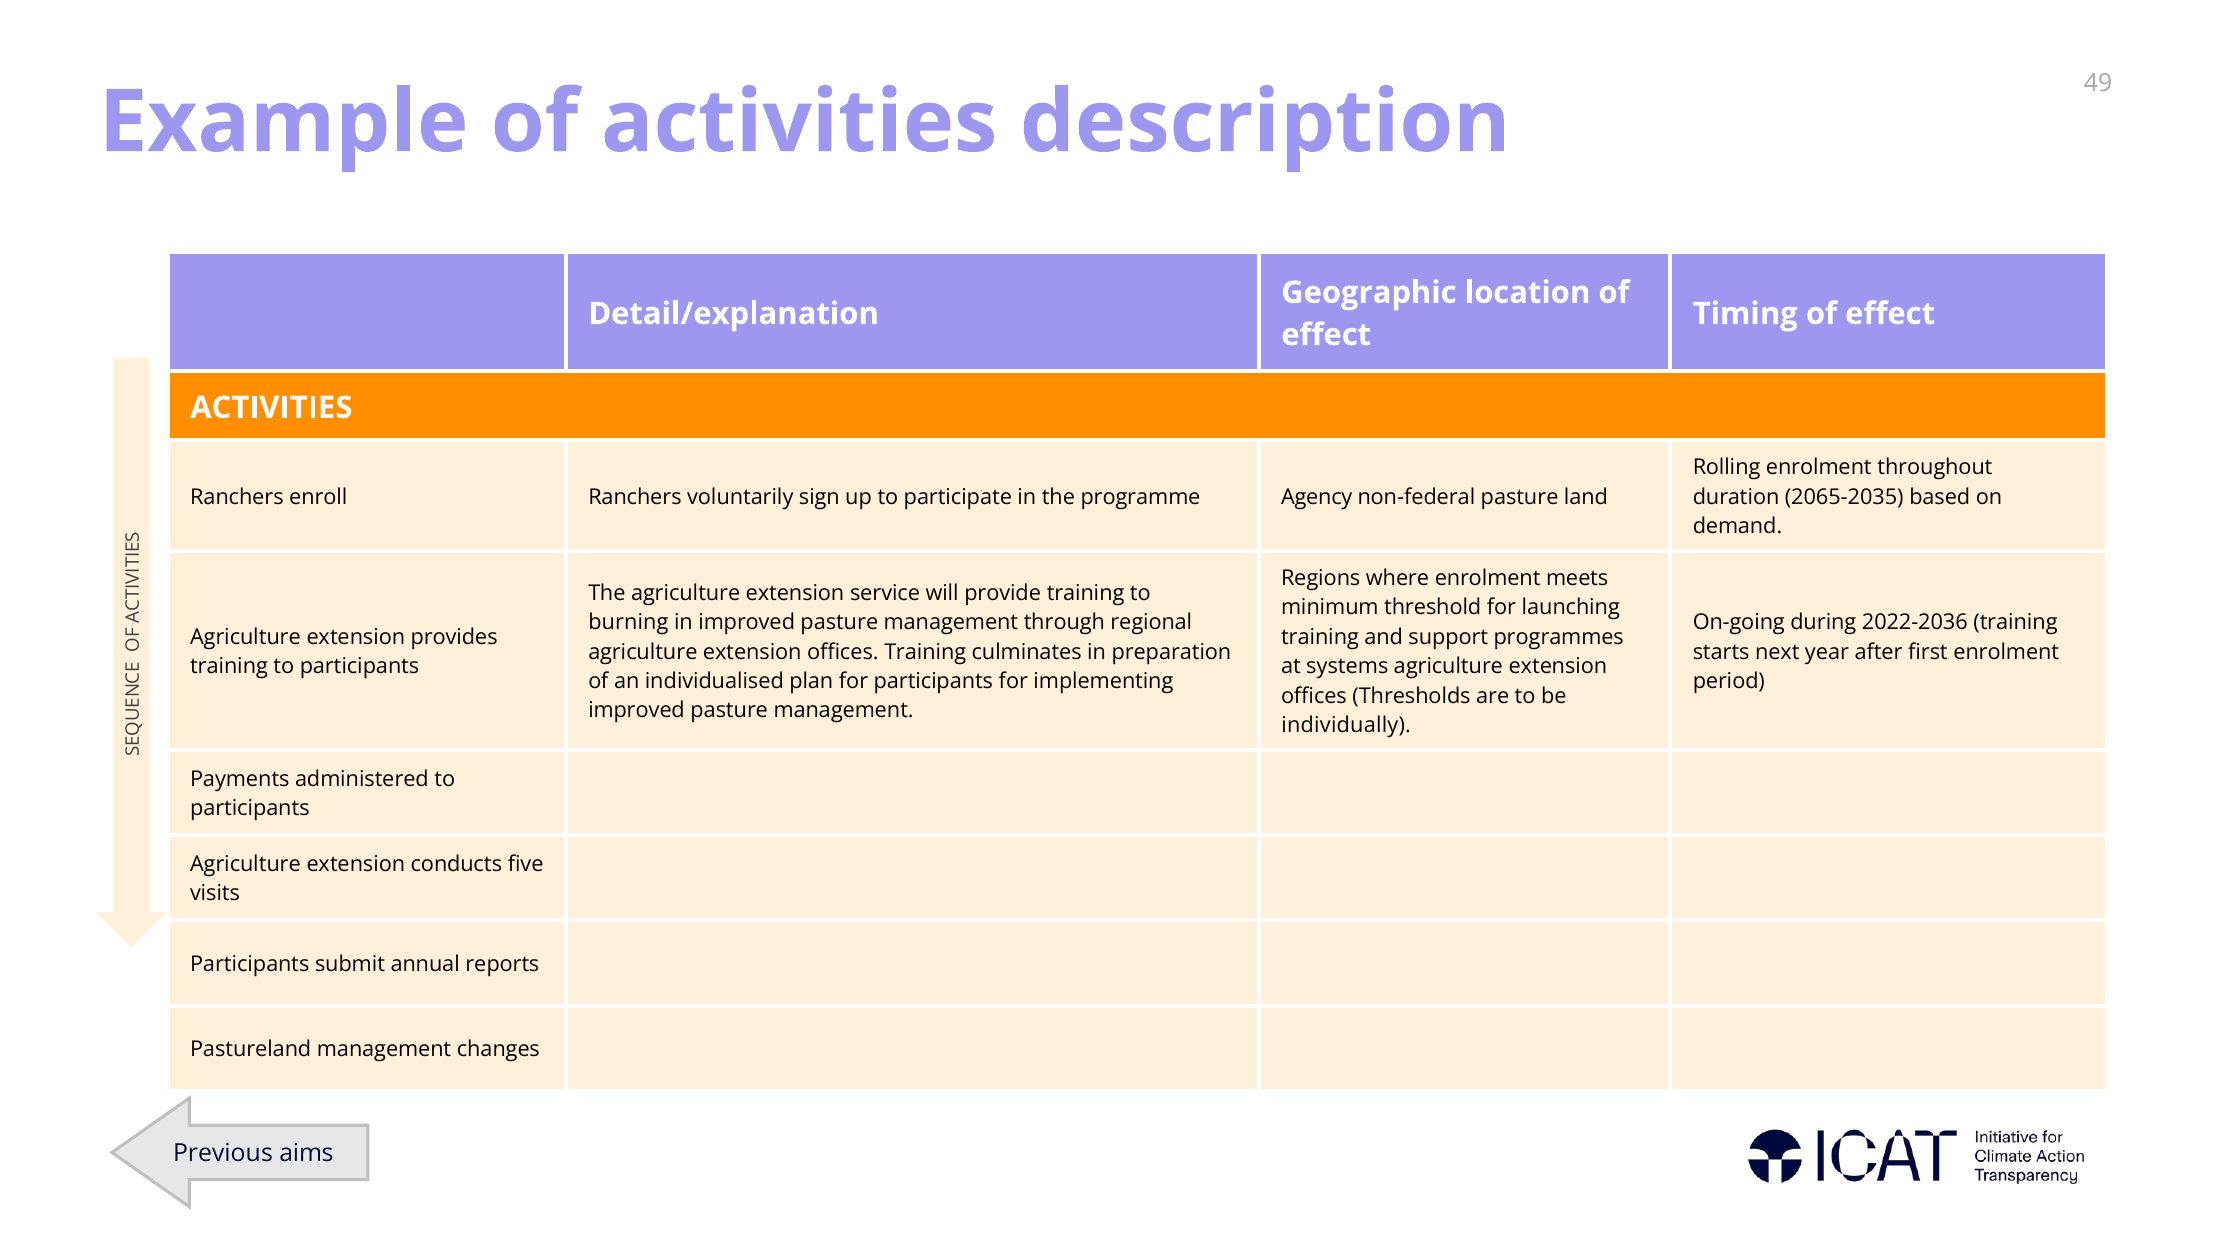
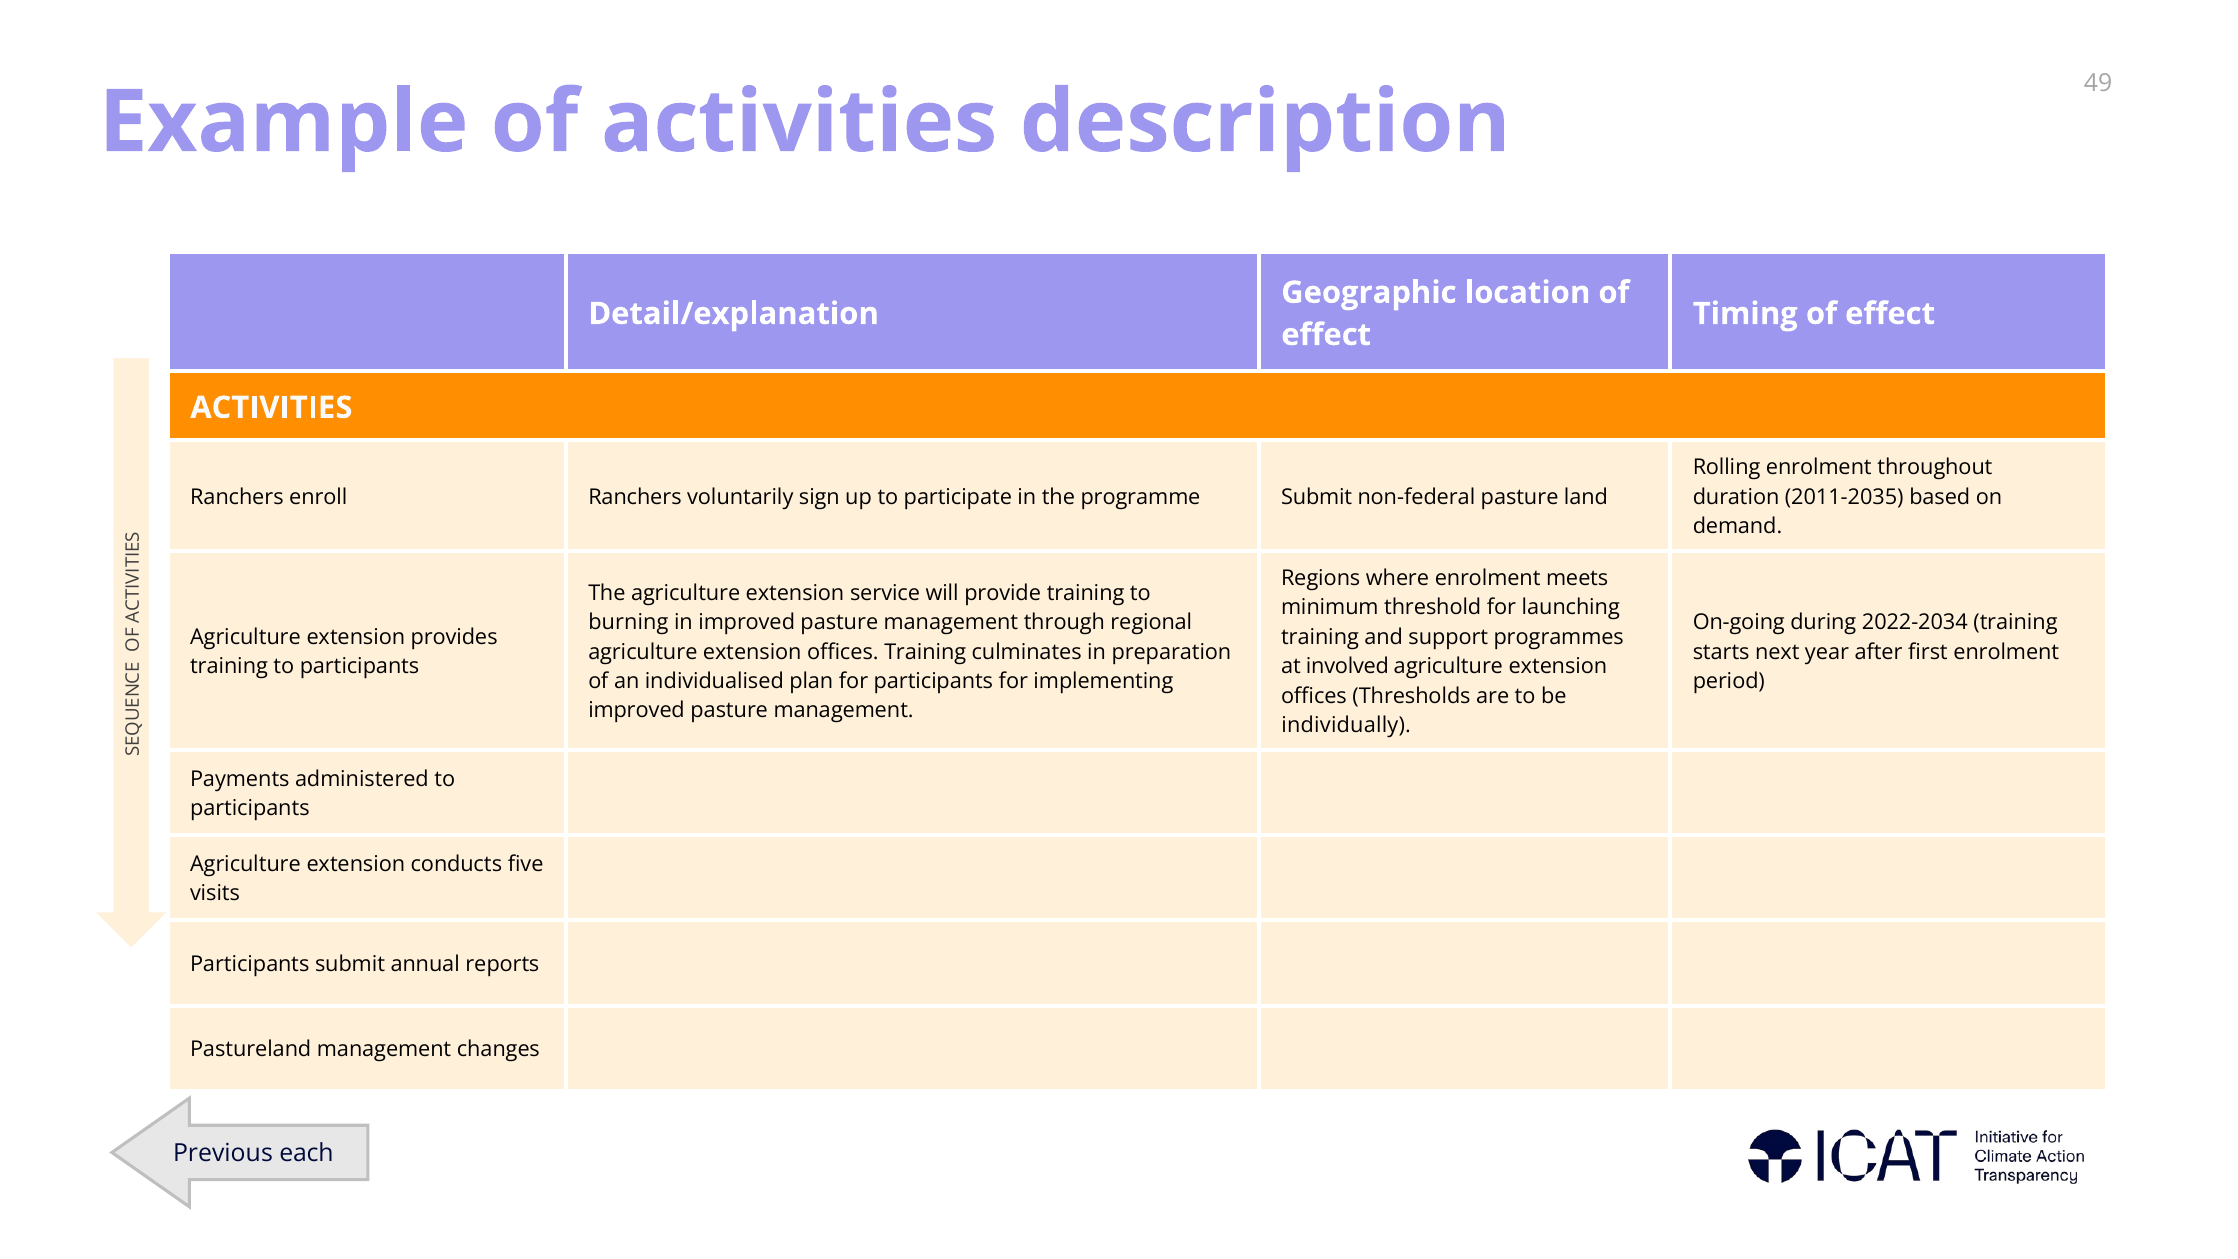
programme Agency: Agency -> Submit
2065-2035: 2065-2035 -> 2011-2035
2022-2036: 2022-2036 -> 2022-2034
systems: systems -> involved
aims: aims -> each
